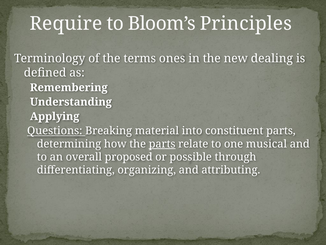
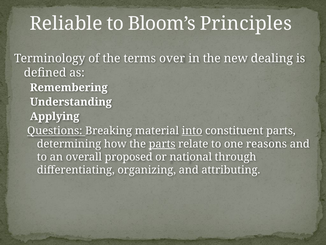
Require: Require -> Reliable
ones: ones -> over
into underline: none -> present
musical: musical -> reasons
possible: possible -> national
